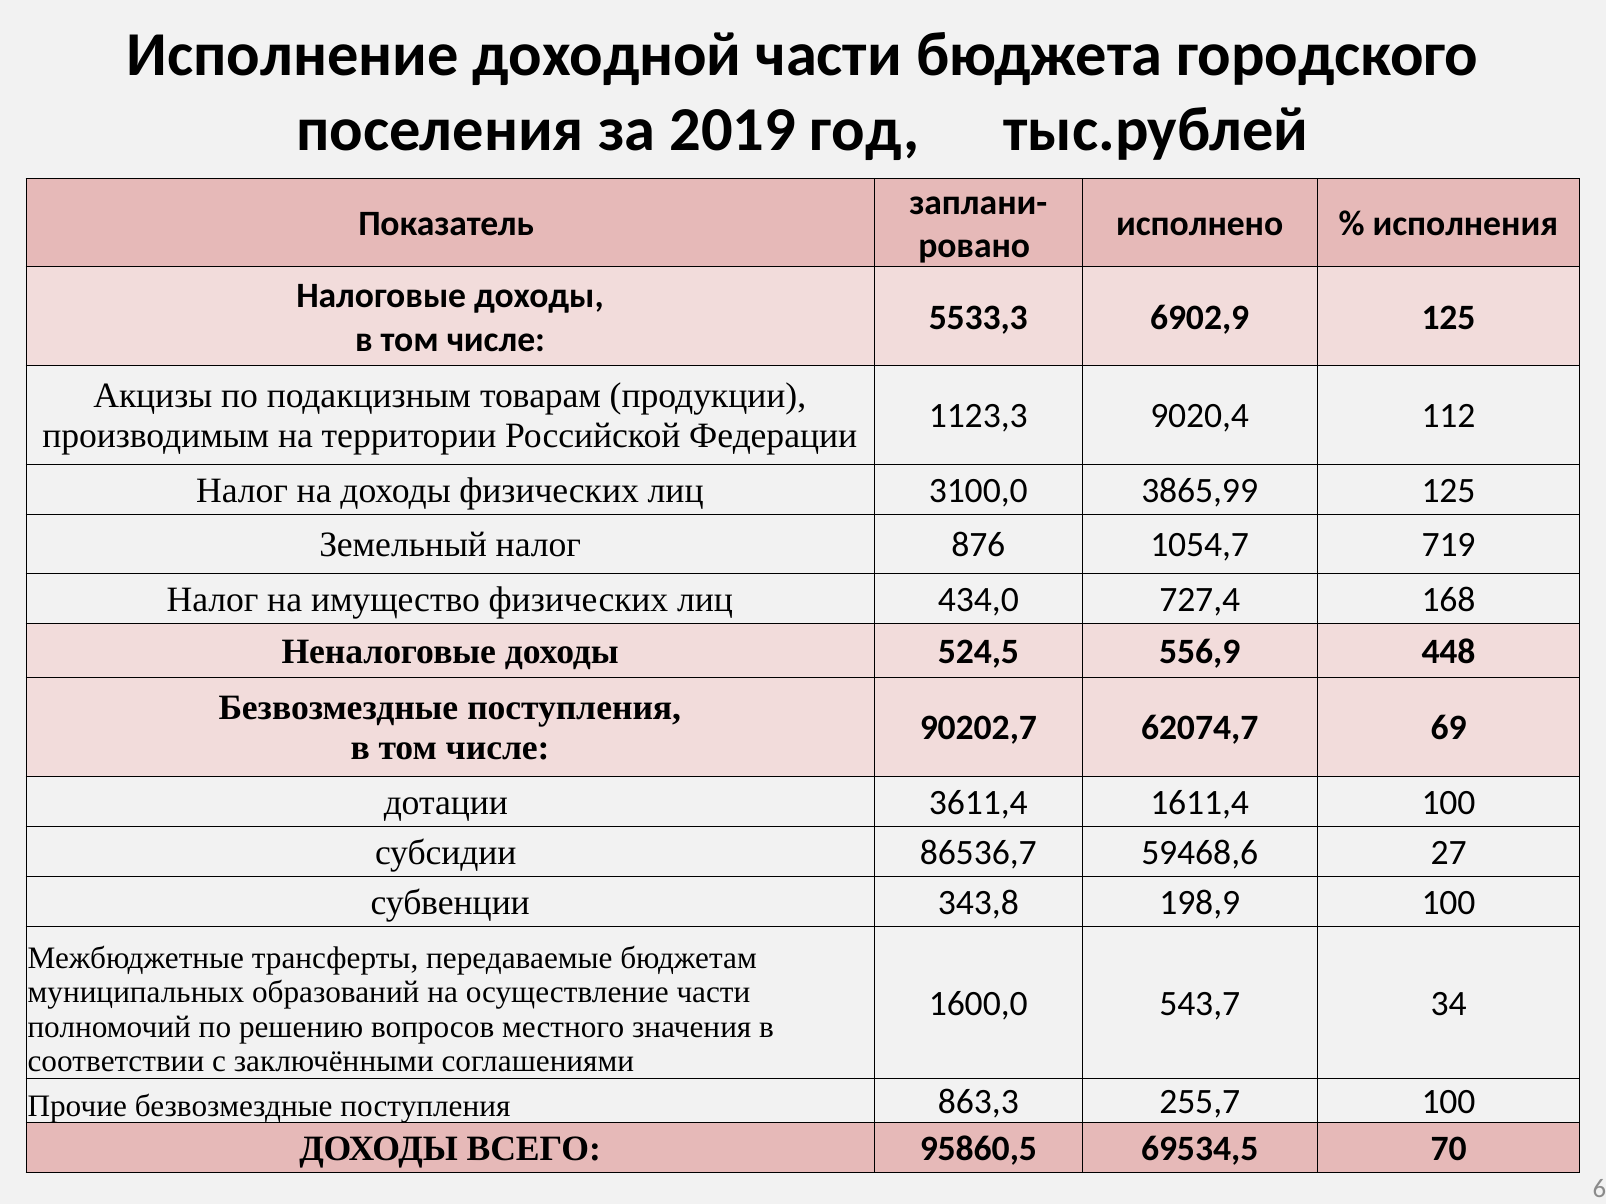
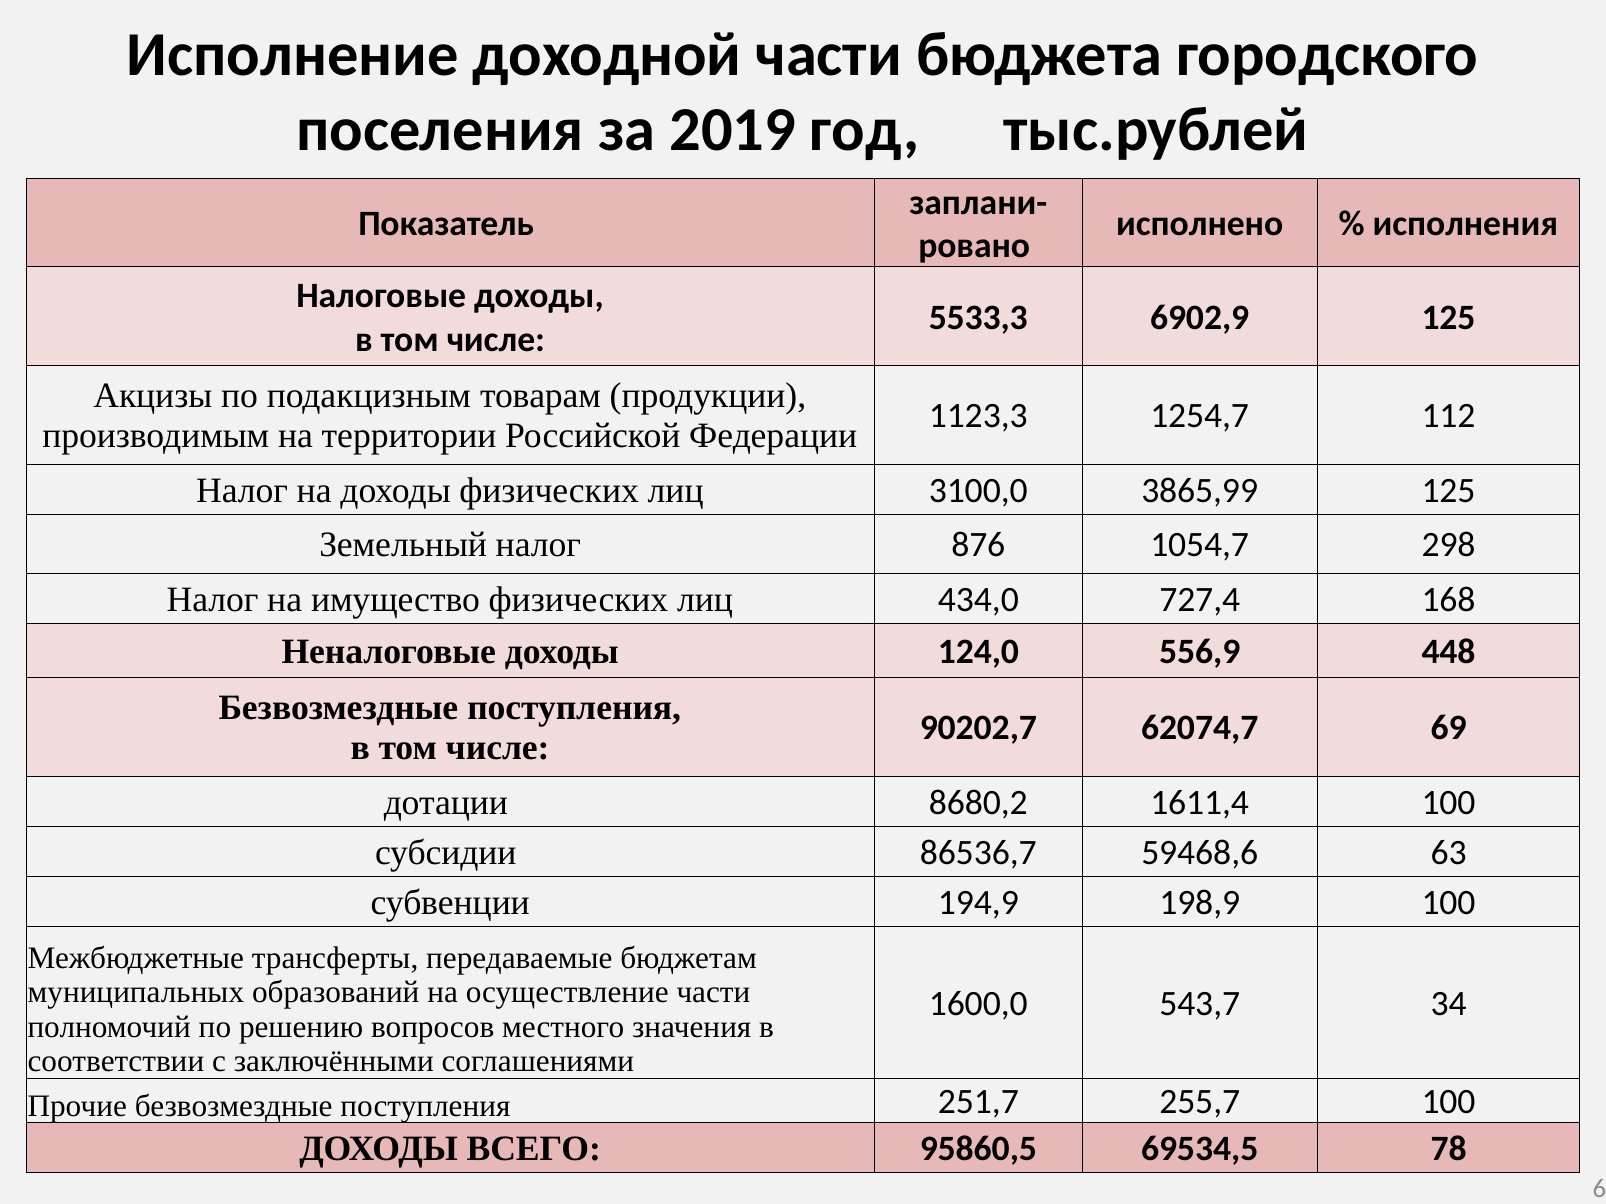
9020,4: 9020,4 -> 1254,7
719: 719 -> 298
524,5: 524,5 -> 124,0
3611,4: 3611,4 -> 8680,2
27: 27 -> 63
343,8: 343,8 -> 194,9
863,3: 863,3 -> 251,7
70: 70 -> 78
